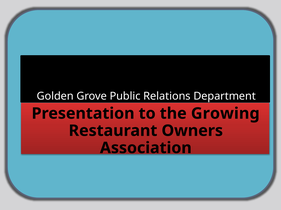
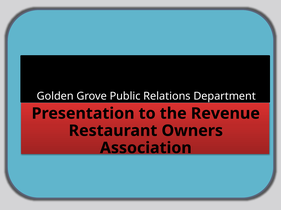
Growing: Growing -> Revenue
